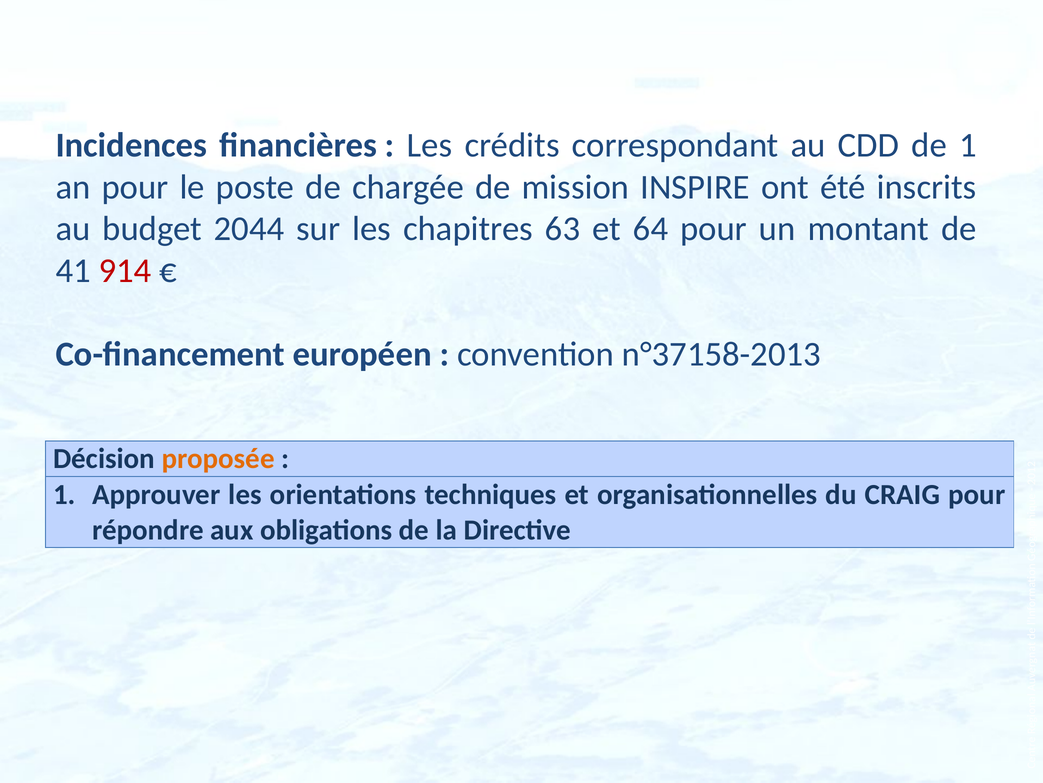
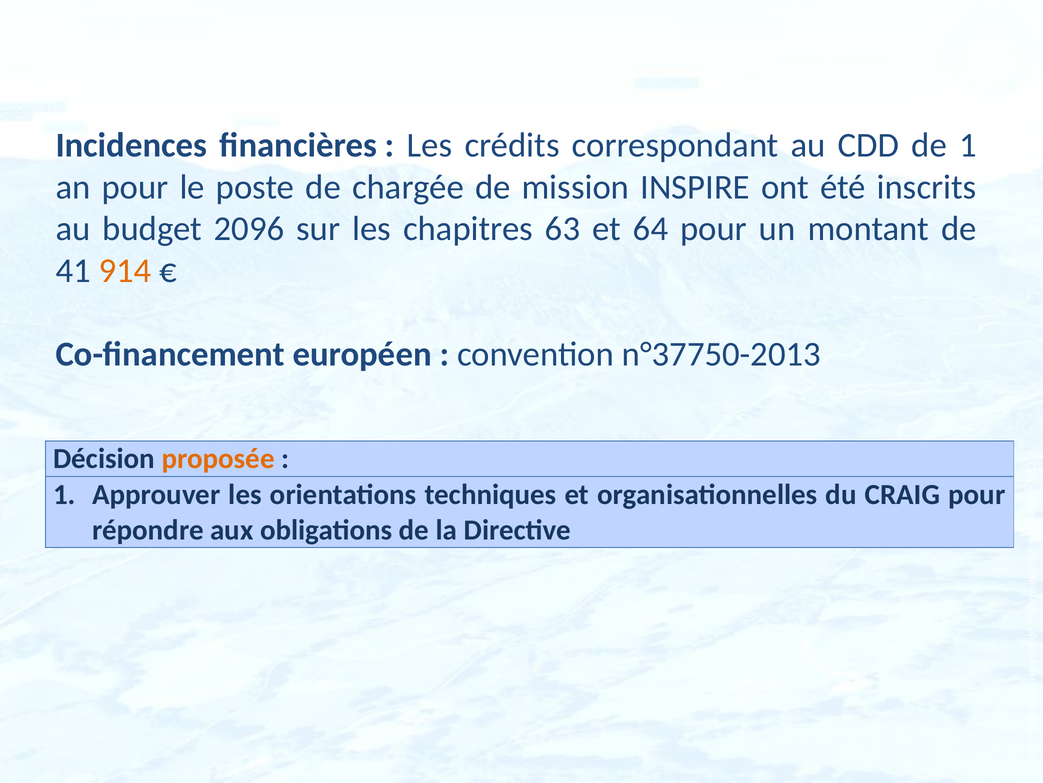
2044: 2044 -> 2096
914 colour: red -> orange
n°37158-2013: n°37158-2013 -> n°37750-2013
